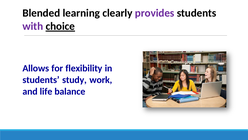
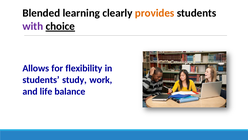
provides colour: purple -> orange
